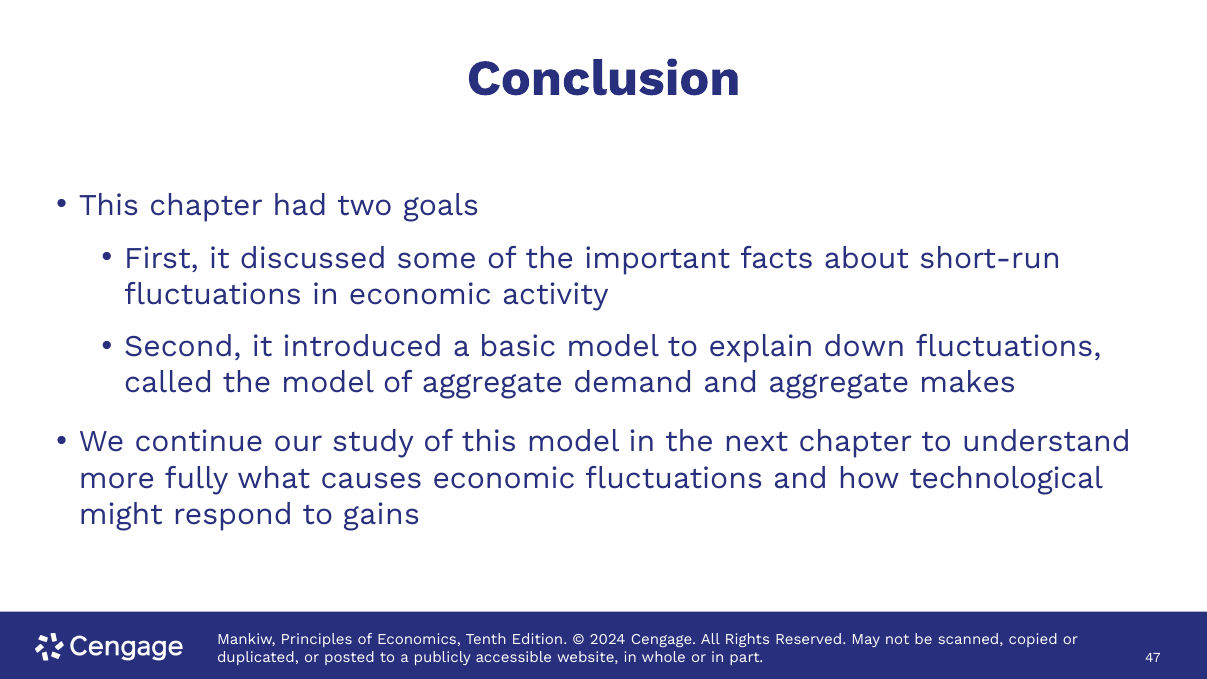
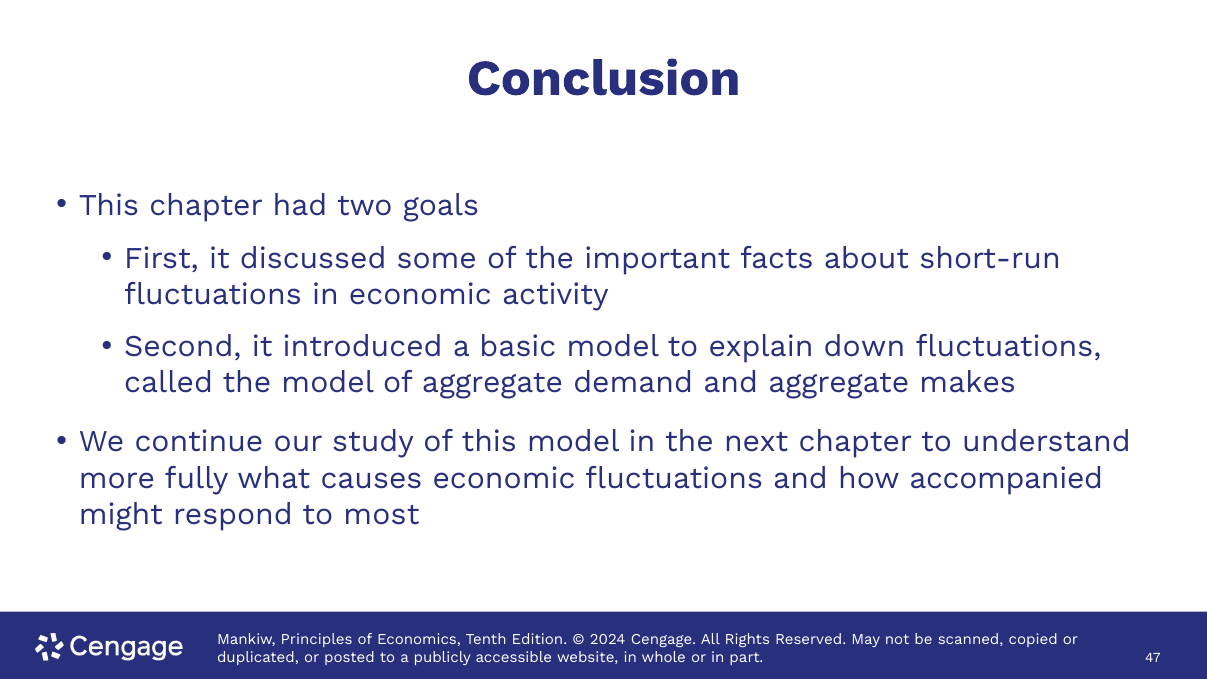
technological: technological -> accompanied
gains: gains -> most
